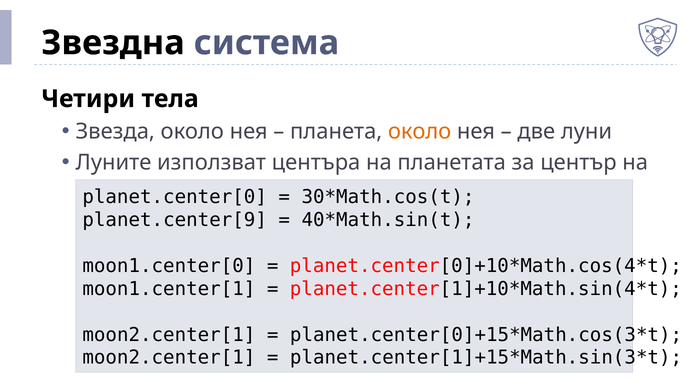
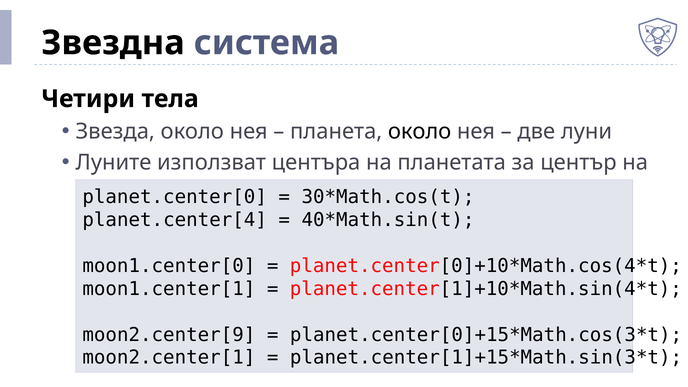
около at (420, 131) colour: orange -> black
planet.center[9: planet.center[9 -> planet.center[4
moon2.center[1 at (169, 335): moon2.center[1 -> moon2.center[9
